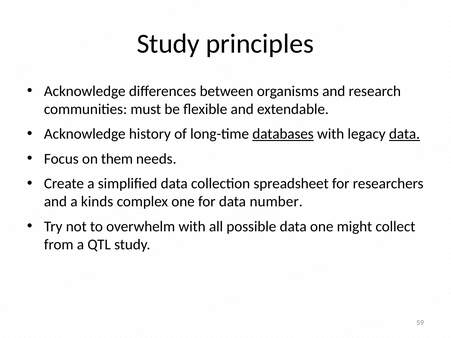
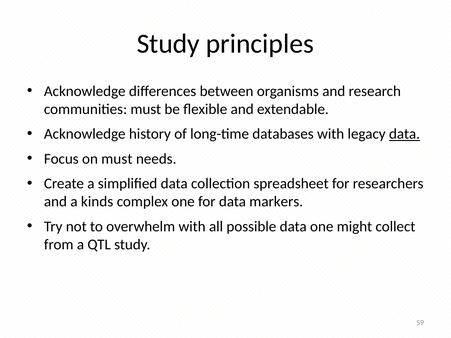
databases underline: present -> none
on them: them -> must
number: number -> markers
